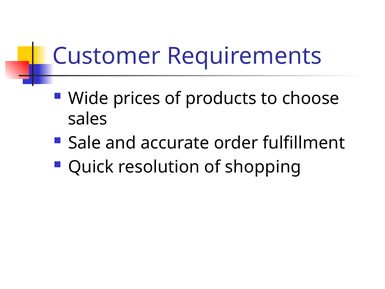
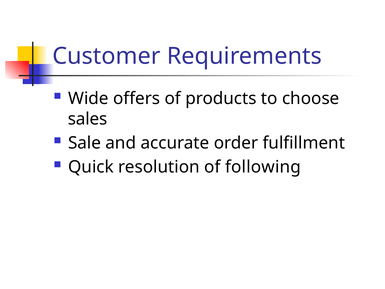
prices: prices -> offers
shopping: shopping -> following
